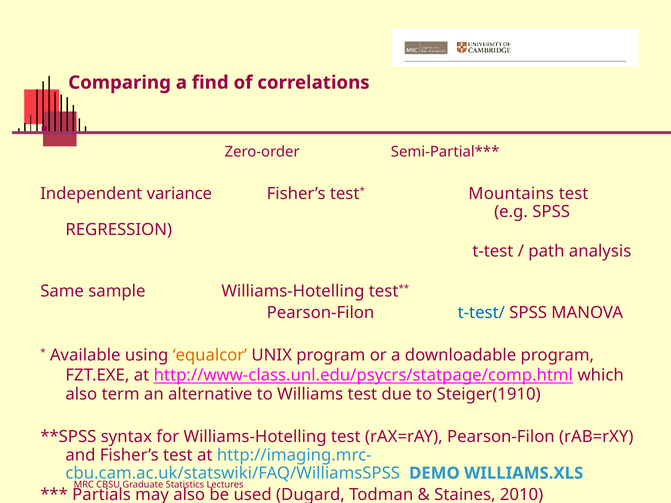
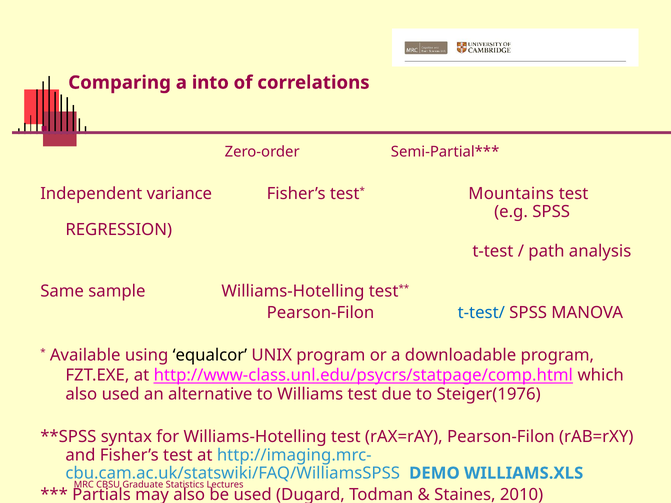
find: find -> into
equalcor colour: orange -> black
also term: term -> used
Steiger(1910: Steiger(1910 -> Steiger(1976
